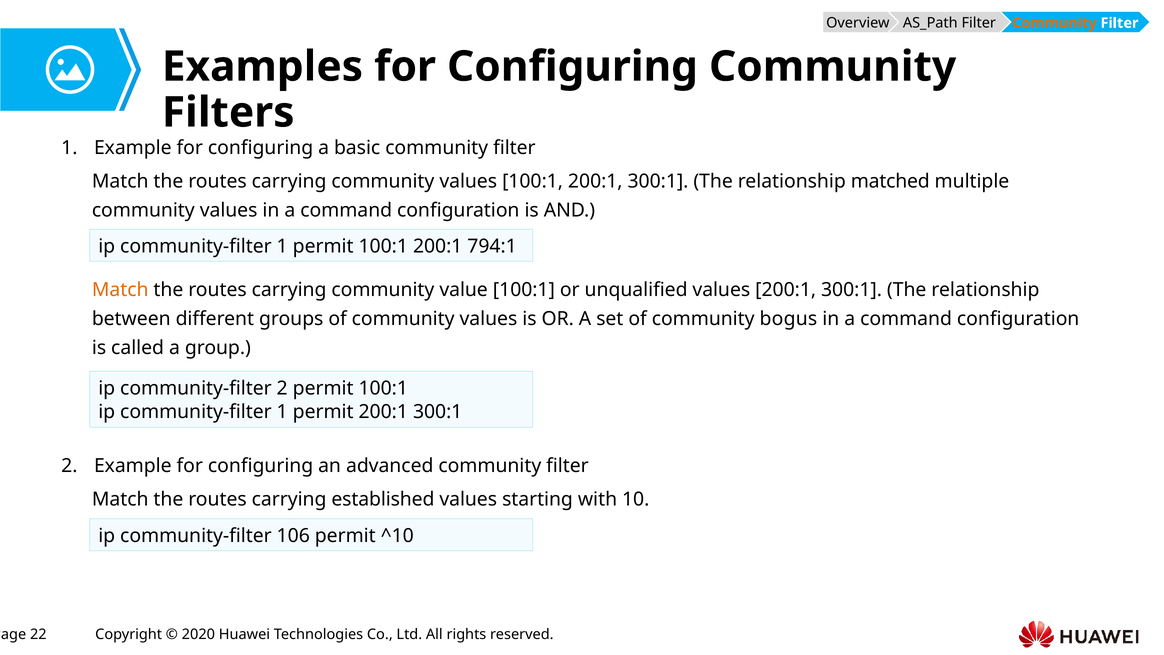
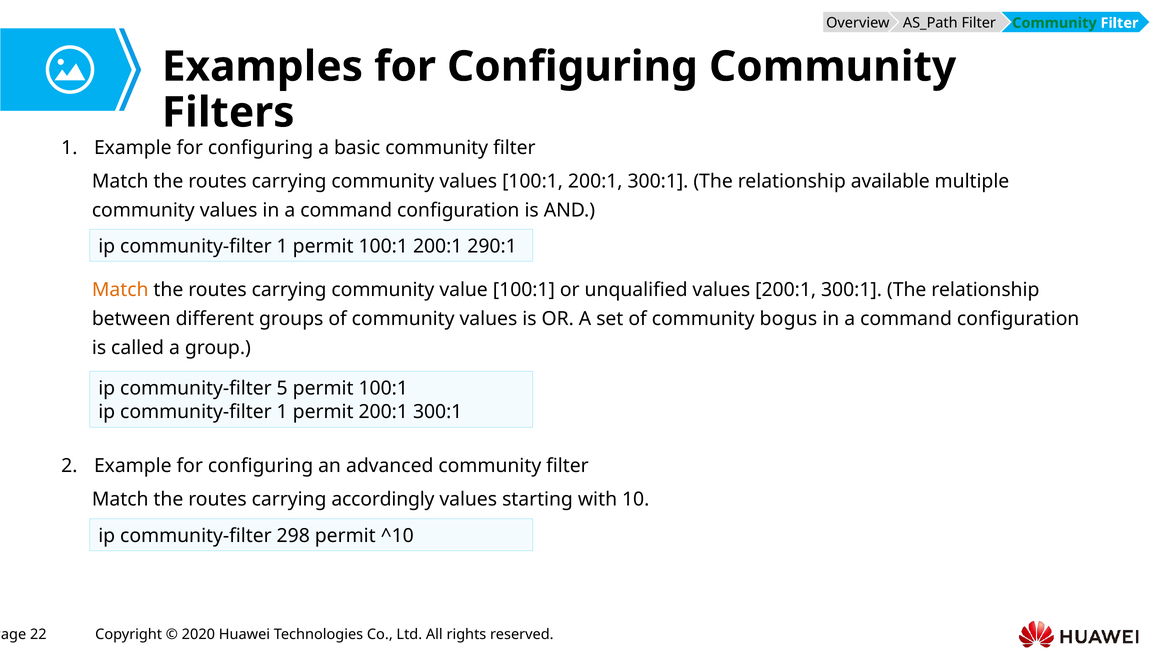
Community at (1054, 23) colour: orange -> green
matched: matched -> available
794:1: 794:1 -> 290:1
community-filter 2: 2 -> 5
established: established -> accordingly
106: 106 -> 298
